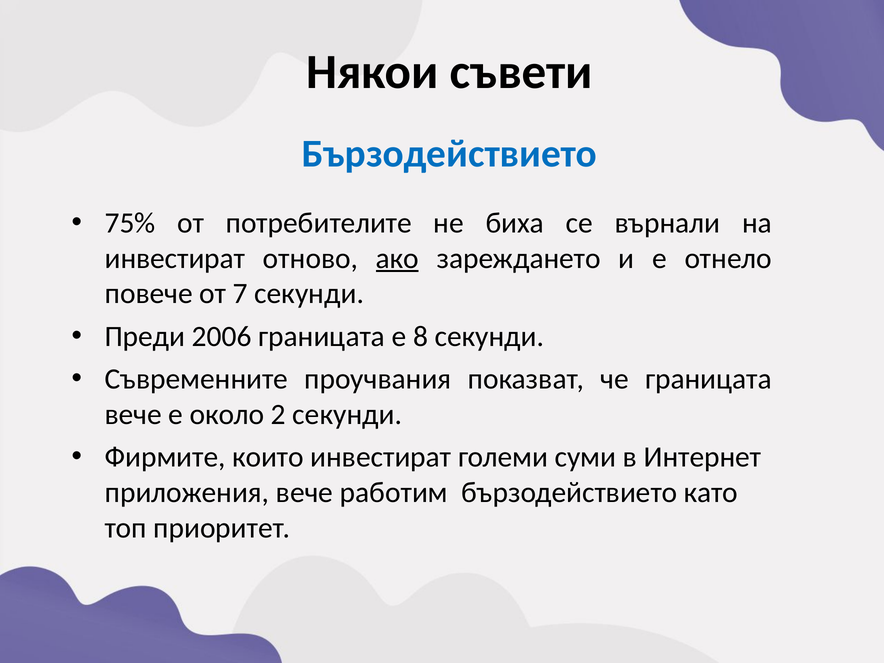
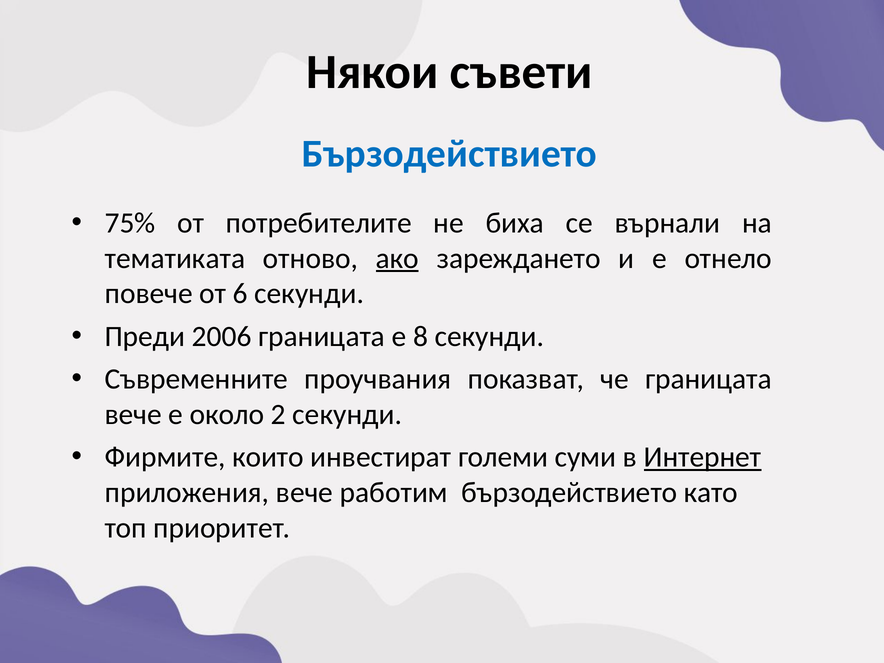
инвестират at (175, 258): инвестират -> тематиката
7: 7 -> 6
Интернет underline: none -> present
